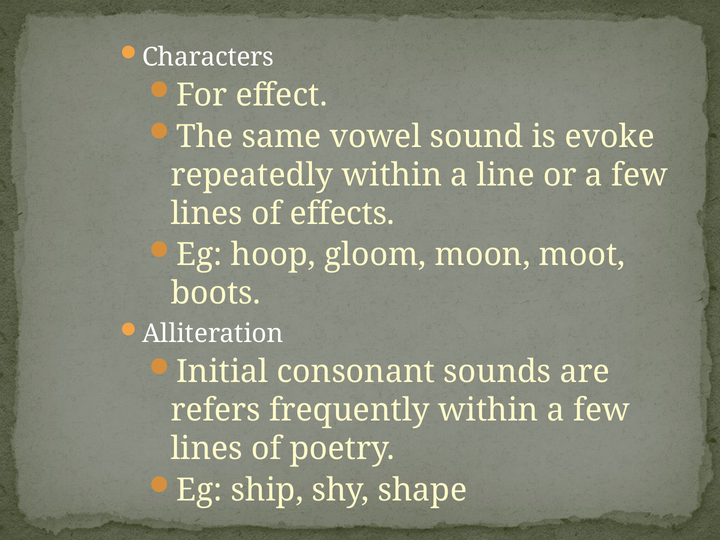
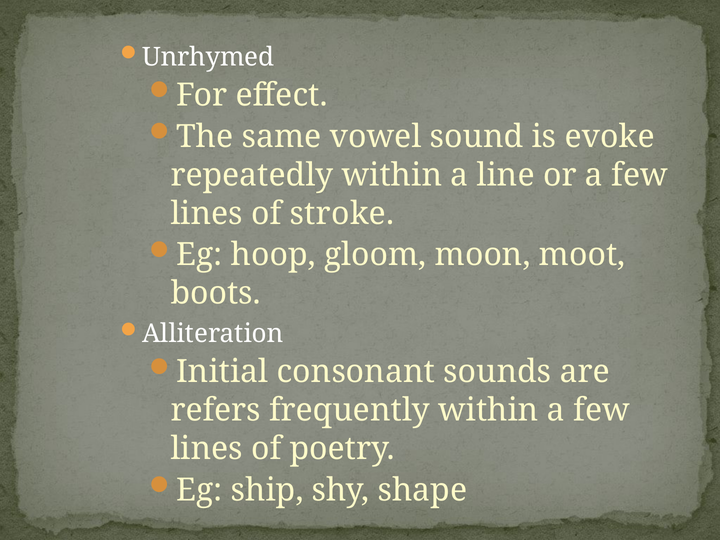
Characters: Characters -> Unrhymed
effects: effects -> stroke
